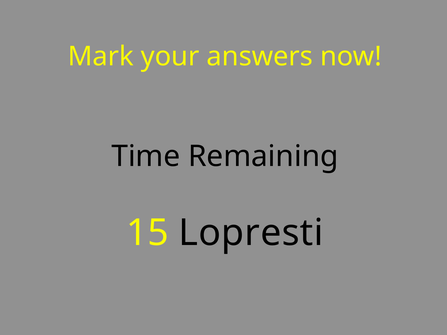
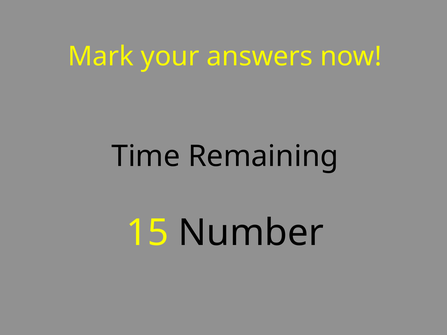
Lopresti: Lopresti -> Number
